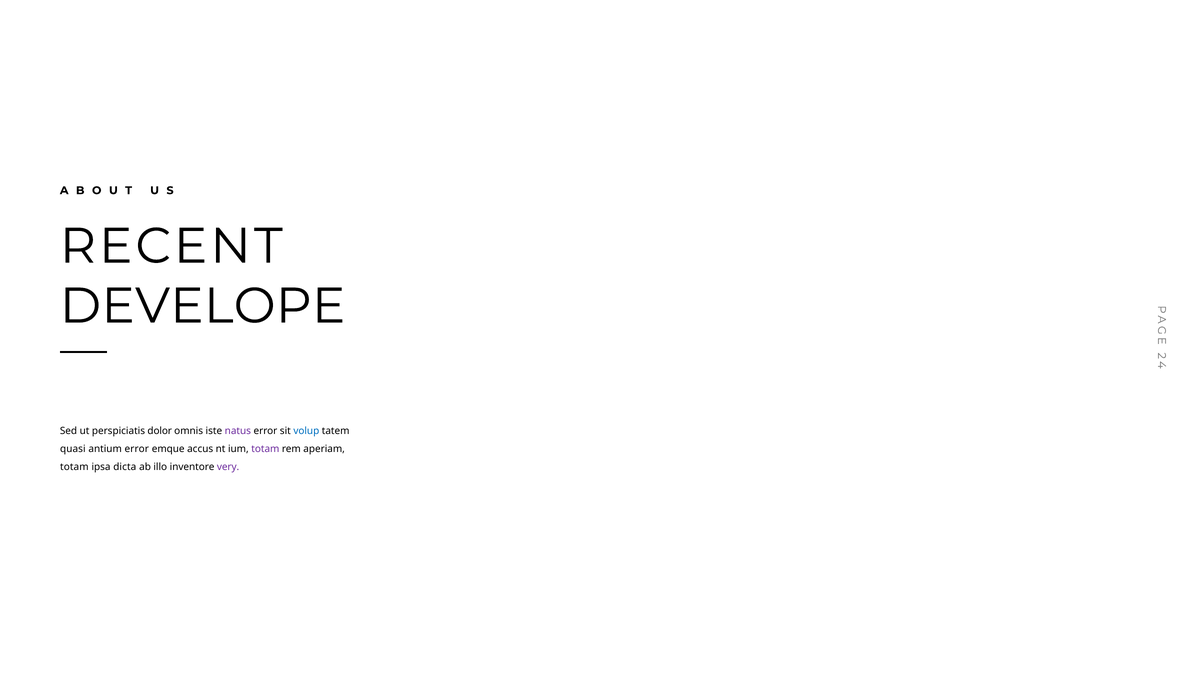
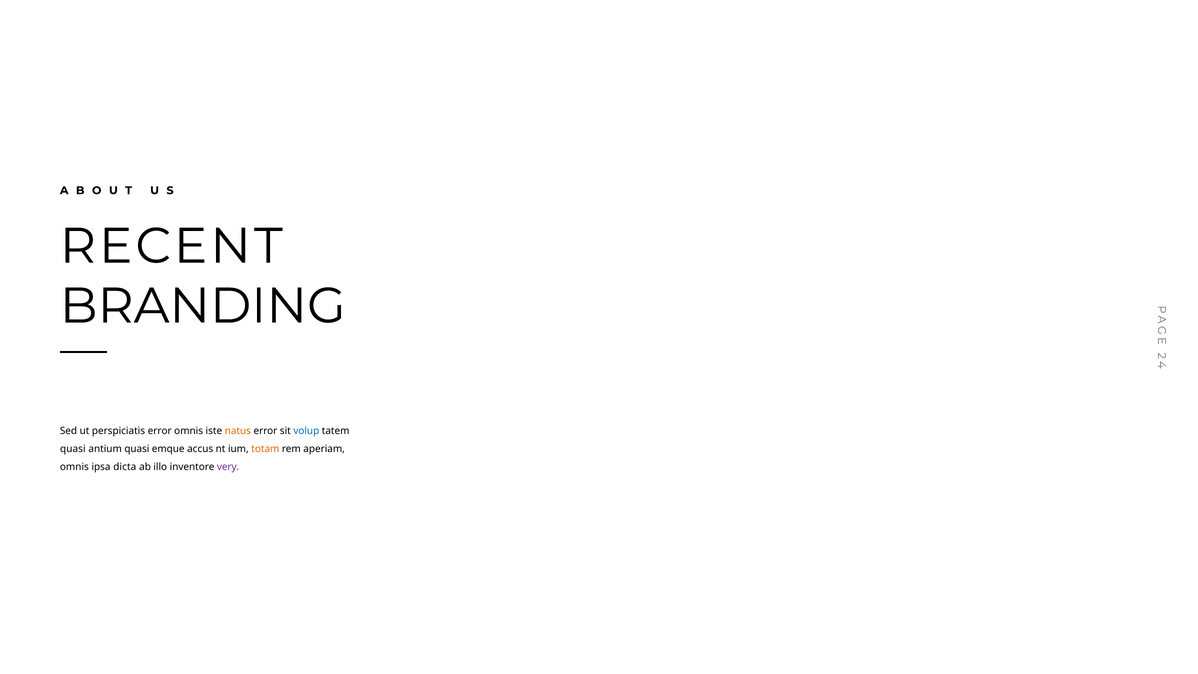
DEVELOPE: DEVELOPE -> BRANDING
perspiciatis dolor: dolor -> error
natus colour: purple -> orange
antium error: error -> quasi
totam at (265, 449) colour: purple -> orange
totam at (74, 467): totam -> omnis
